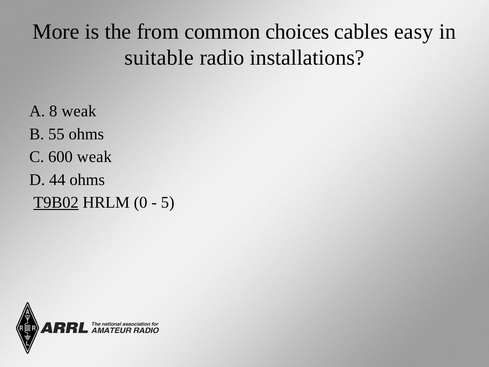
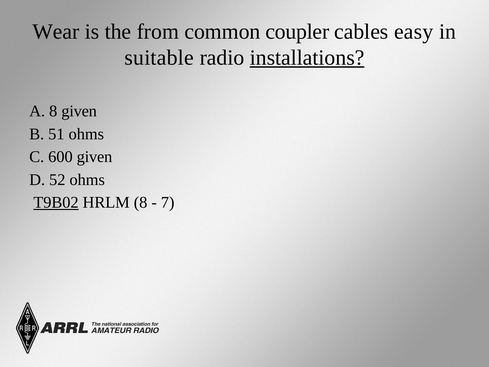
More: More -> Wear
choices: choices -> coupler
installations underline: none -> present
8 weak: weak -> given
55: 55 -> 51
600 weak: weak -> given
44: 44 -> 52
HRLM 0: 0 -> 8
5: 5 -> 7
